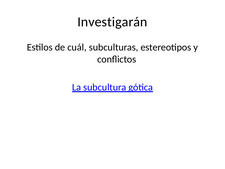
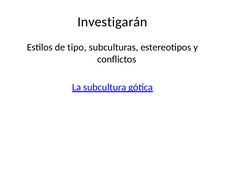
cuál: cuál -> tipo
